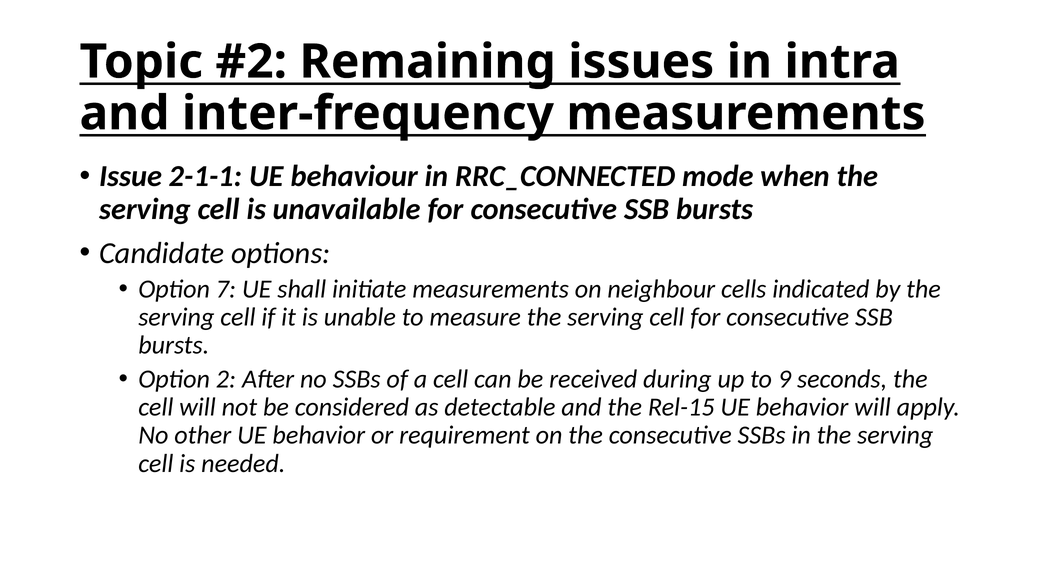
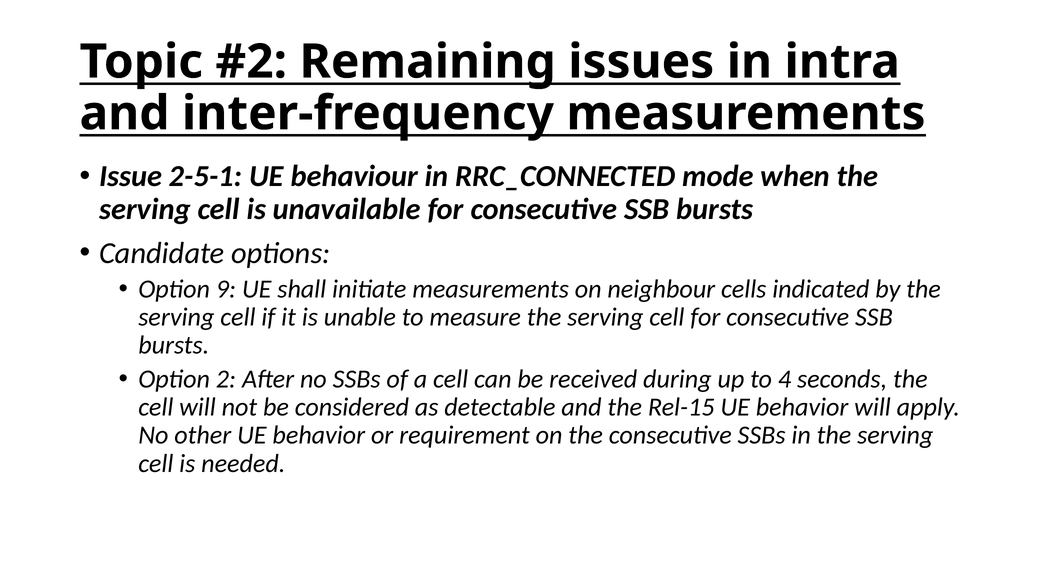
2-1-1: 2-1-1 -> 2-5-1
7: 7 -> 9
9: 9 -> 4
